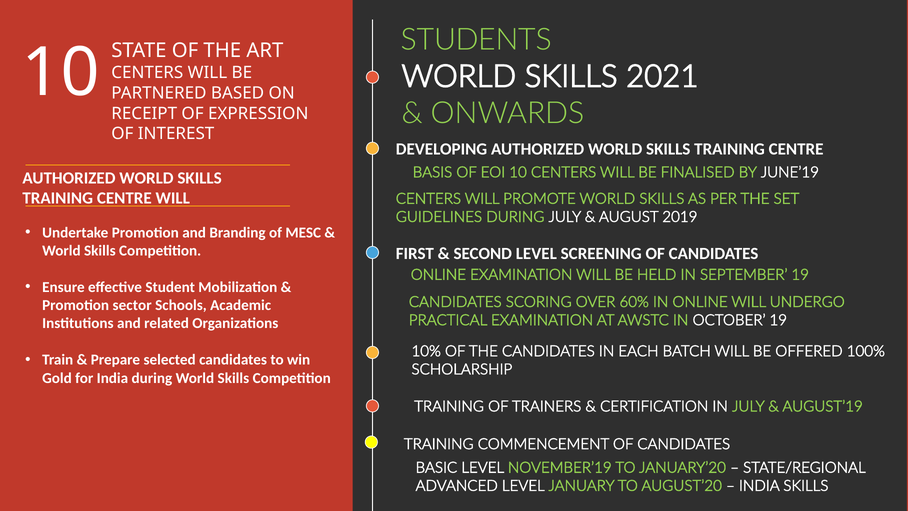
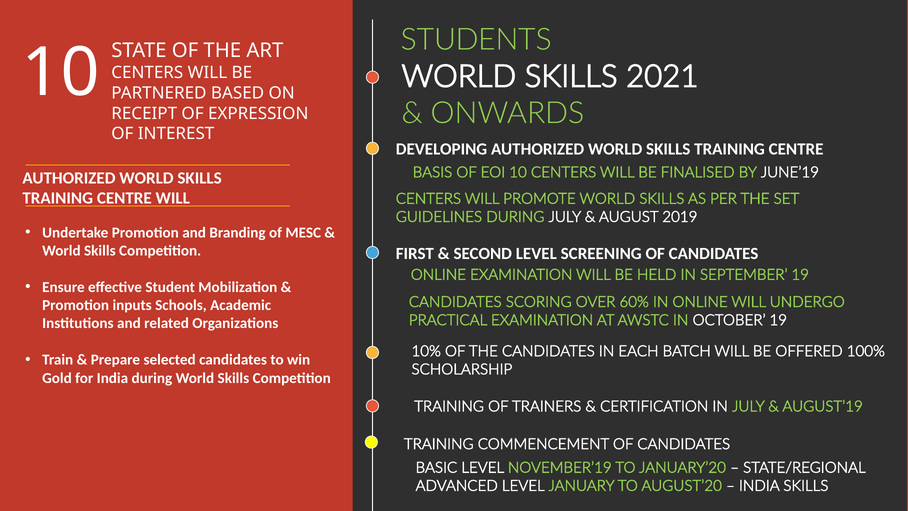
sector: sector -> inputs
